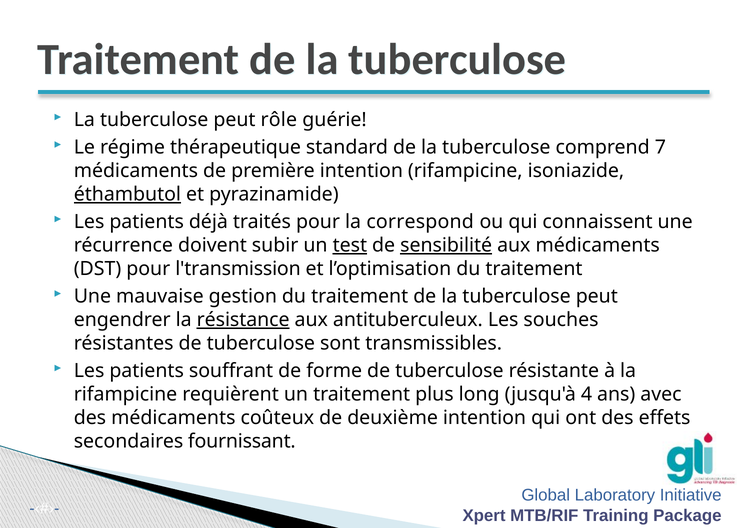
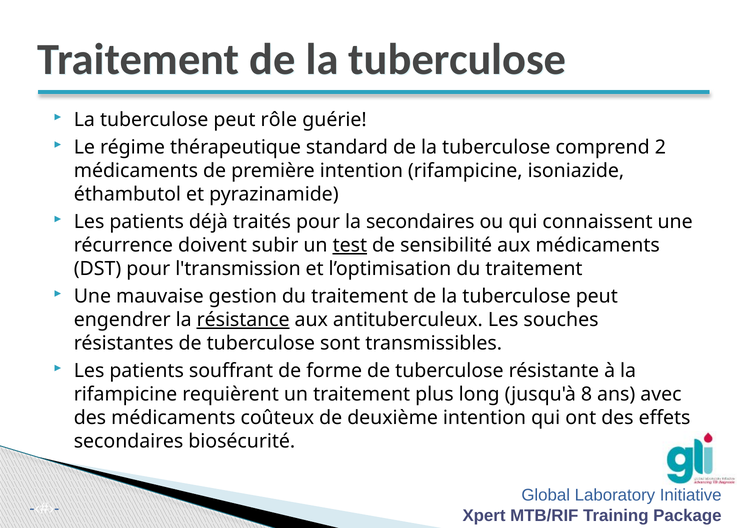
7: 7 -> 2
éthambutol underline: present -> none
la correspond: correspond -> secondaires
sensibilité underline: present -> none
4: 4 -> 8
fournissant: fournissant -> biosécurité
